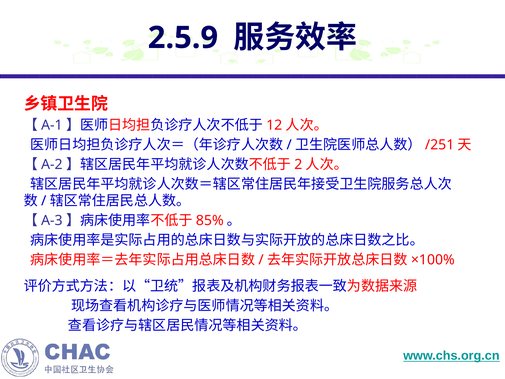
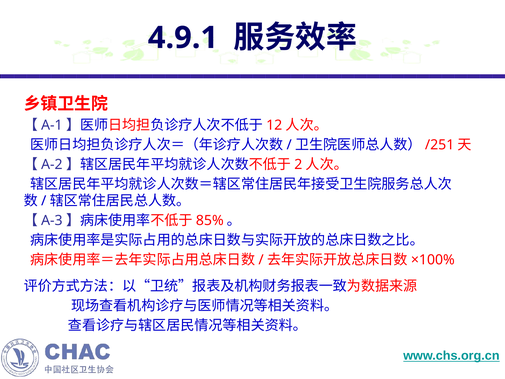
2.5.9: 2.5.9 -> 4.9.1
